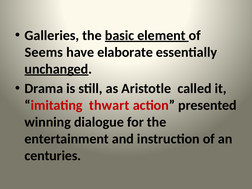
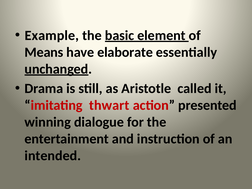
Galleries: Galleries -> Example
Seems: Seems -> Means
centuries: centuries -> intended
